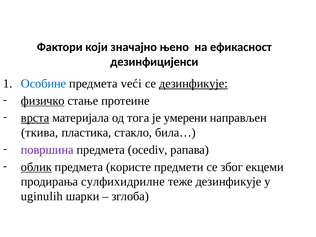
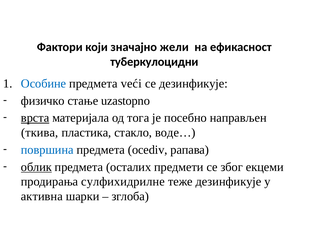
њено: њено -> жели
дезинфицијенси: дезинфицијенси -> туберкулоцидни
дезинфикује at (193, 84) underline: present -> none
физичко underline: present -> none
протеине: протеине -> uzastopno
умерени: умерени -> посебно
била…: била… -> воде…
површина colour: purple -> blue
користе: користе -> осталих
uginulih: uginulih -> активна
